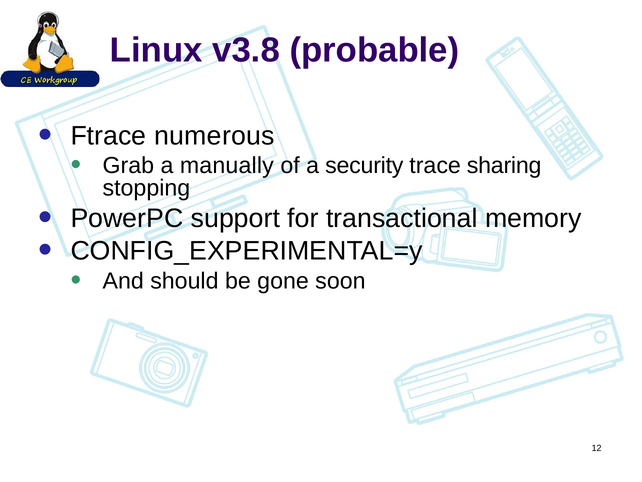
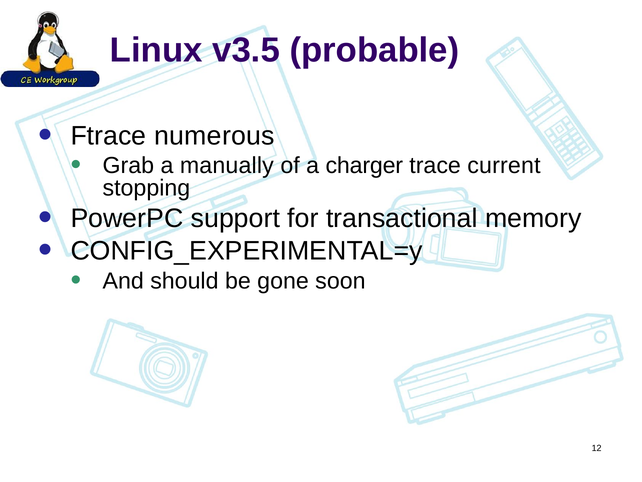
v3.8: v3.8 -> v3.5
security: security -> charger
sharing: sharing -> current
